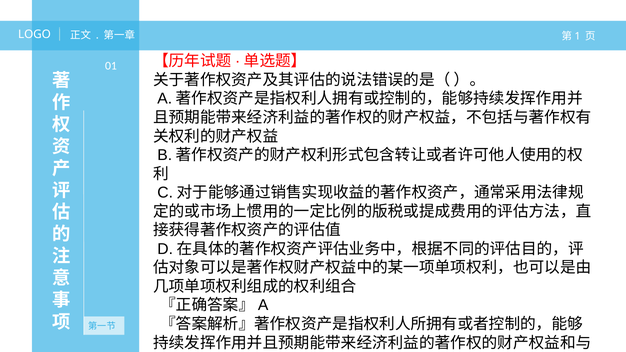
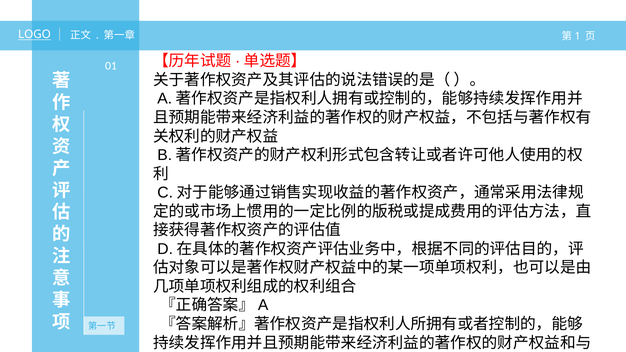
LOGO underline: none -> present
